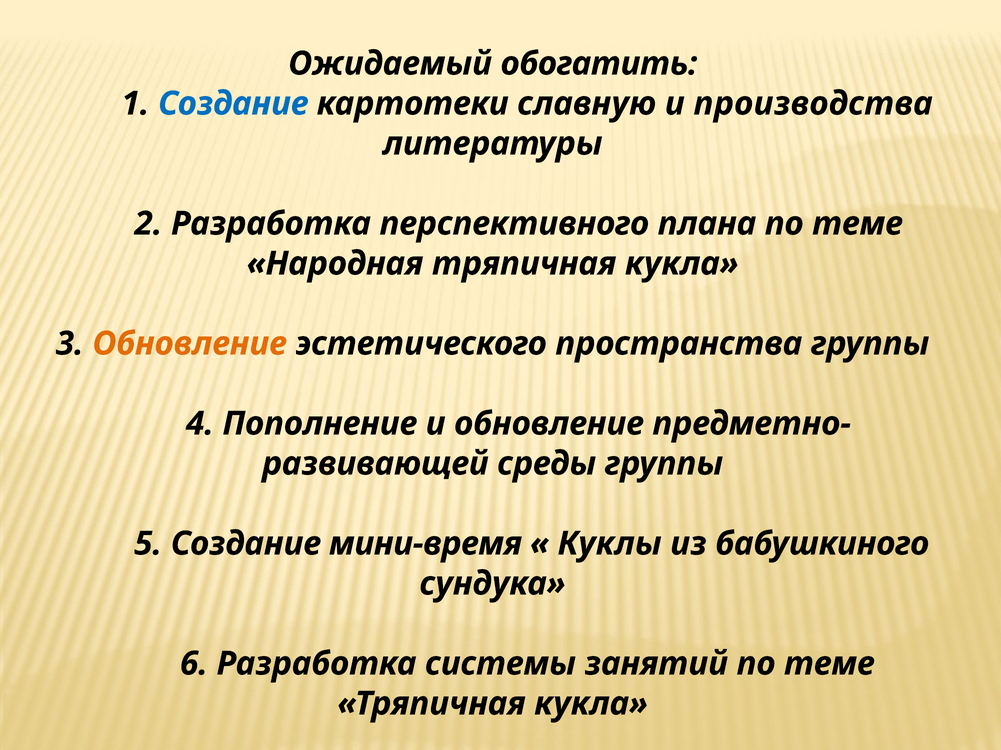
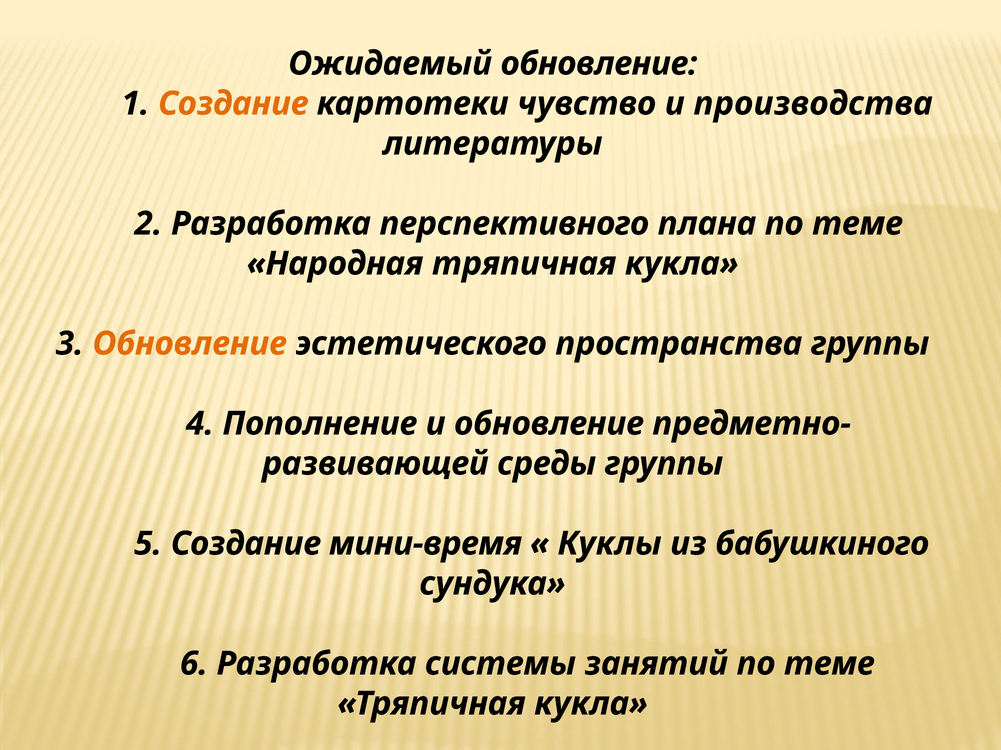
Ожидаемый обогатить: обогатить -> обновление
Создание at (233, 104) colour: blue -> orange
славную: славную -> чувство
